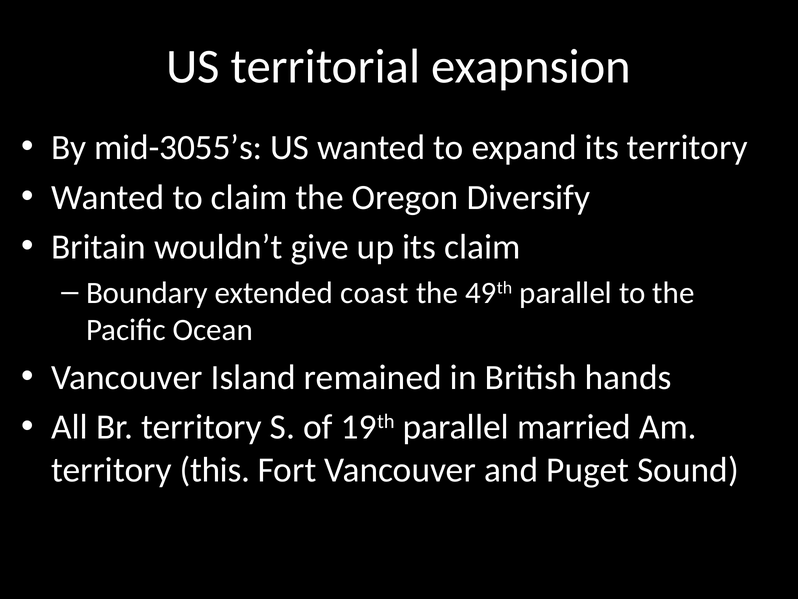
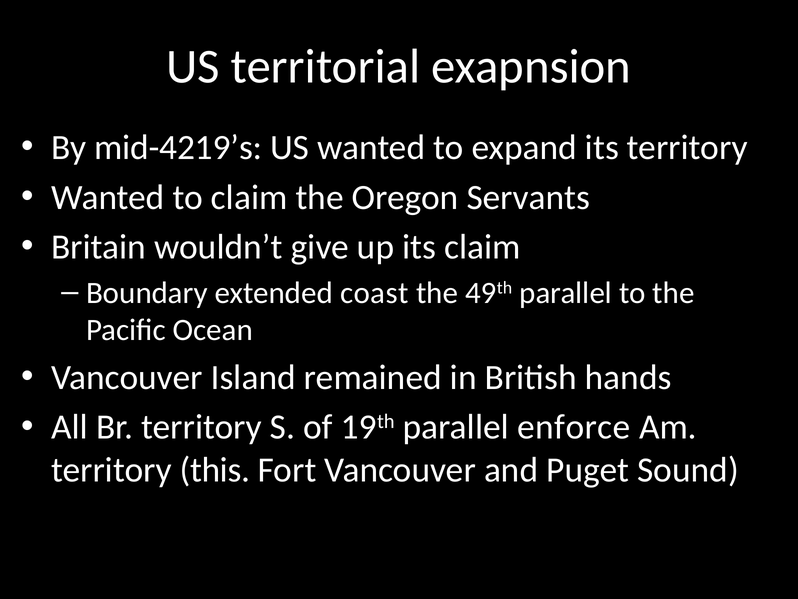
mid-3055’s: mid-3055’s -> mid-4219’s
Diversify: Diversify -> Servants
married: married -> enforce
